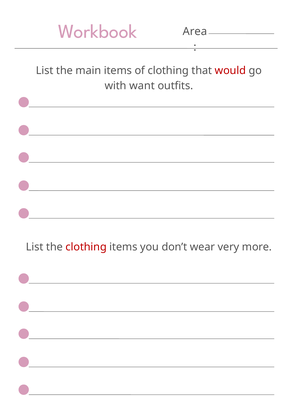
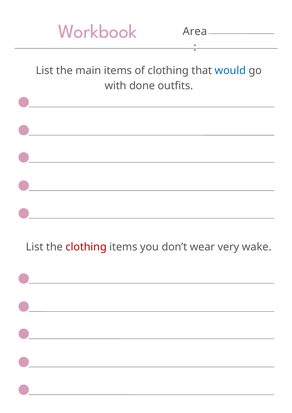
would colour: red -> blue
want: want -> done
more: more -> wake
